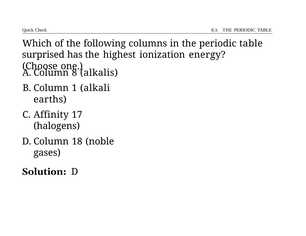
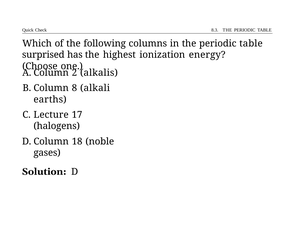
8: 8 -> 2
1: 1 -> 8
Affinity: Affinity -> Lecture
